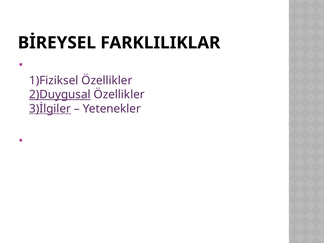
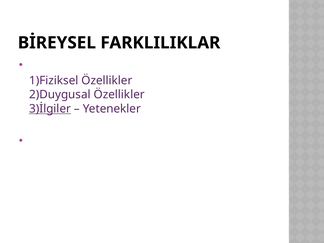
2)Duygusal underline: present -> none
